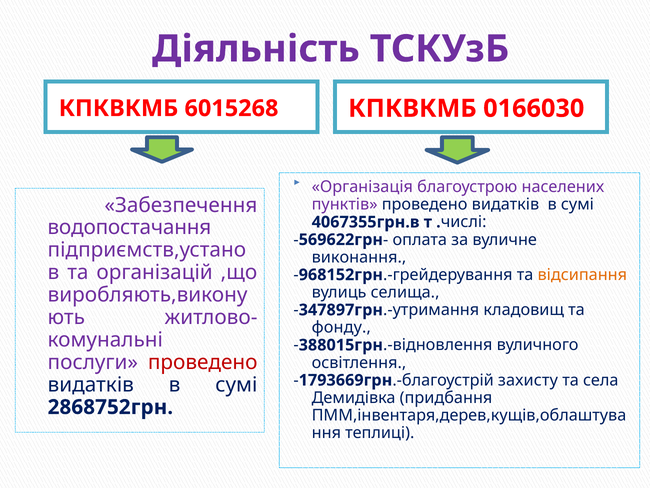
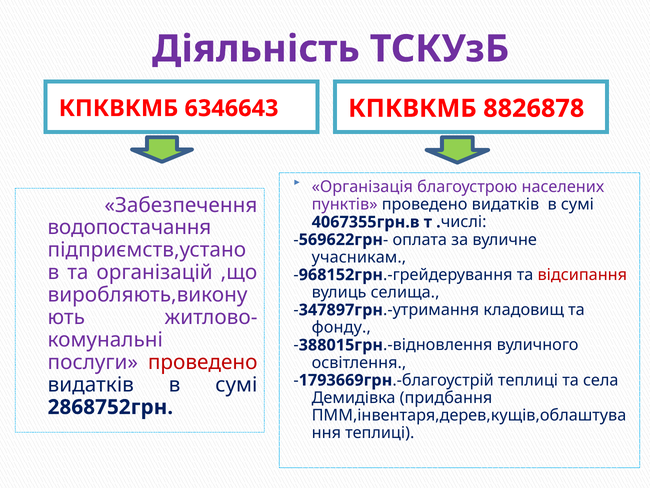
6015268: 6015268 -> 6346643
0166030: 0166030 -> 8826878
виконання: виконання -> учасникам
відсипання colour: orange -> red
захисту at (528, 380): захисту -> теплиці
